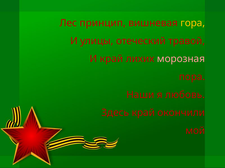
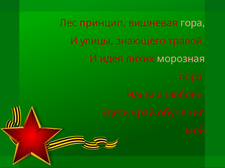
гора colour: yellow -> pink
отеческий: отеческий -> знающего
И край: край -> идея
окончили: окончили -> обучения
